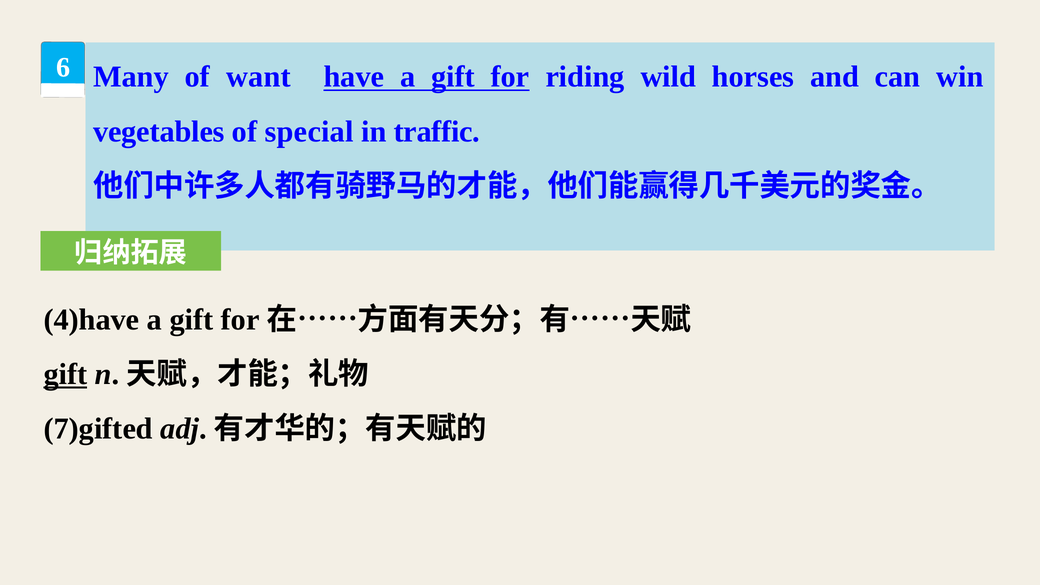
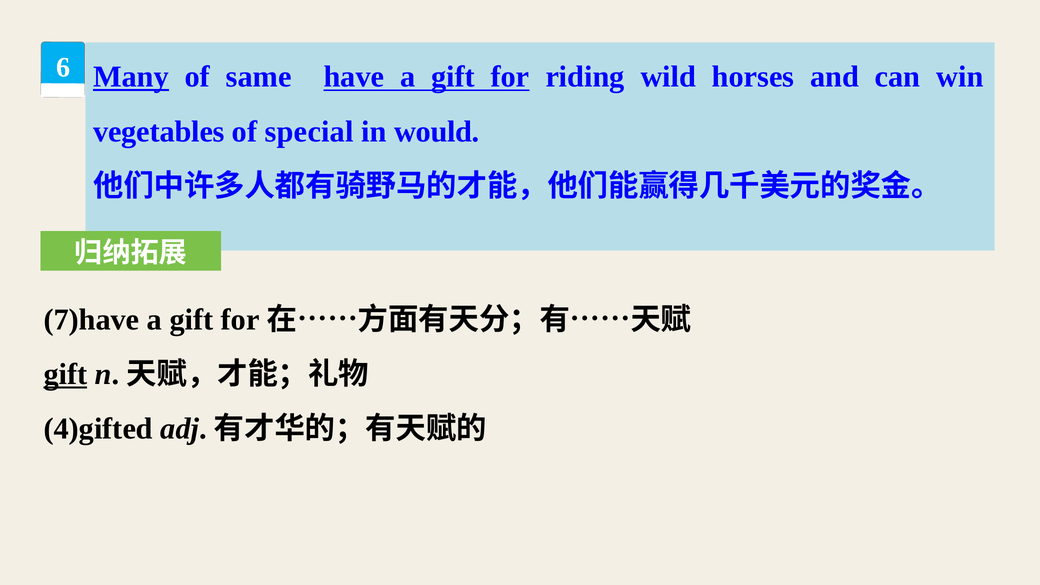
Many underline: none -> present
want: want -> same
traffic: traffic -> would
4)have: 4)have -> 7)have
7)gifted: 7)gifted -> 4)gifted
